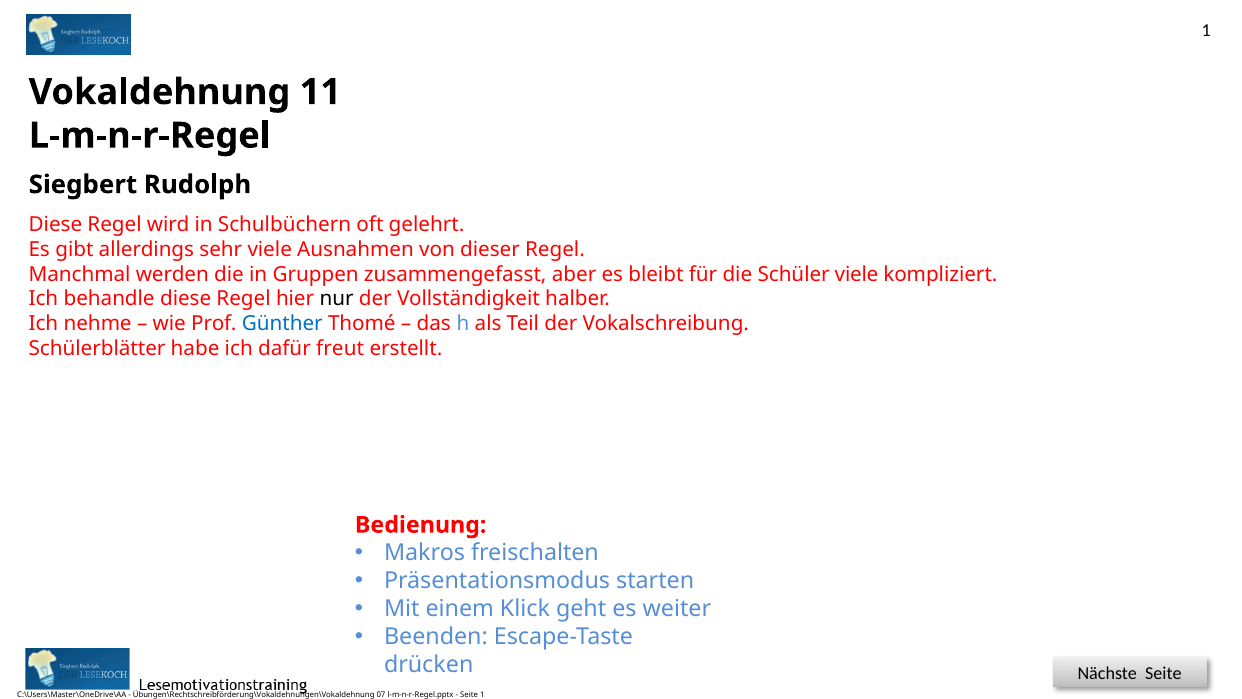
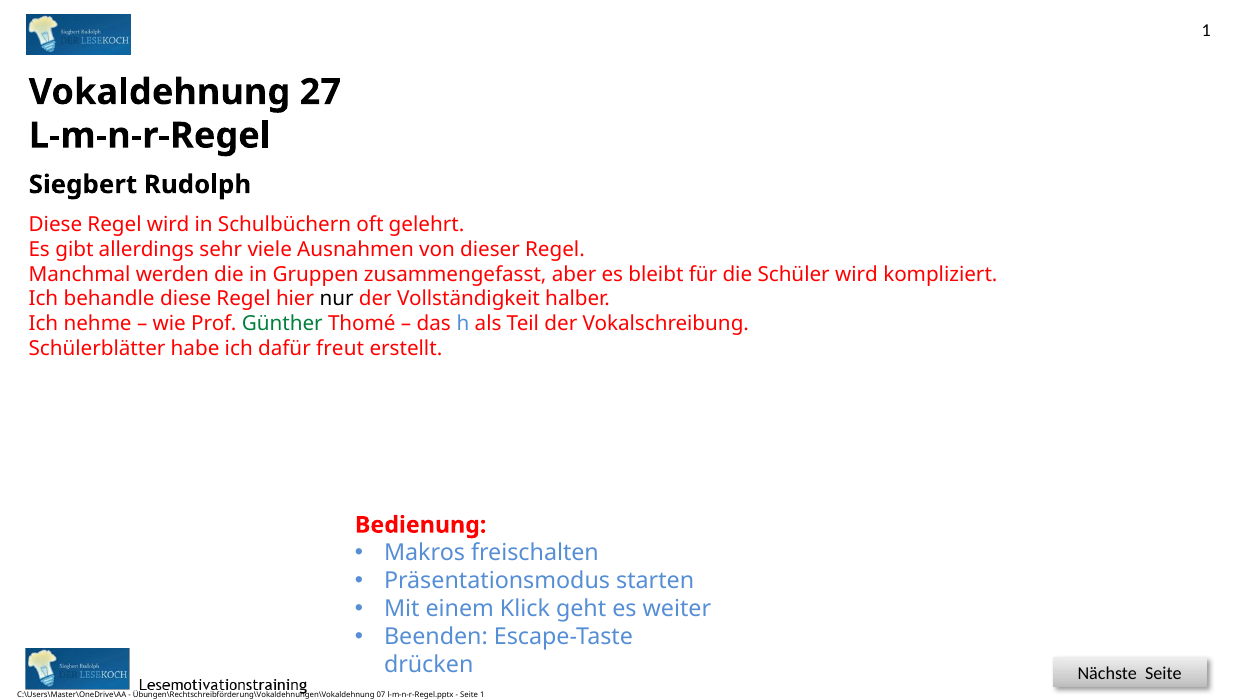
11: 11 -> 27
Schüler viele: viele -> wird
Günther colour: blue -> green
